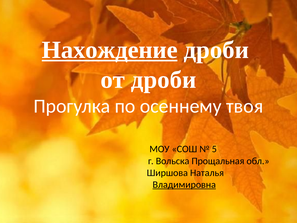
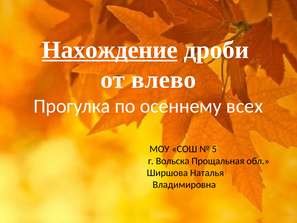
от дроби: дроби -> влево
твоя: твоя -> всех
Владимировна underline: present -> none
